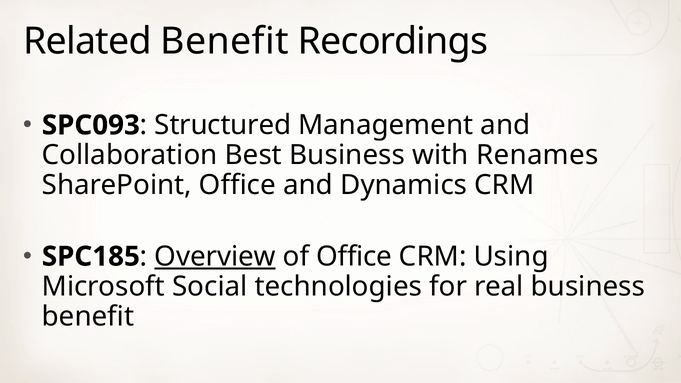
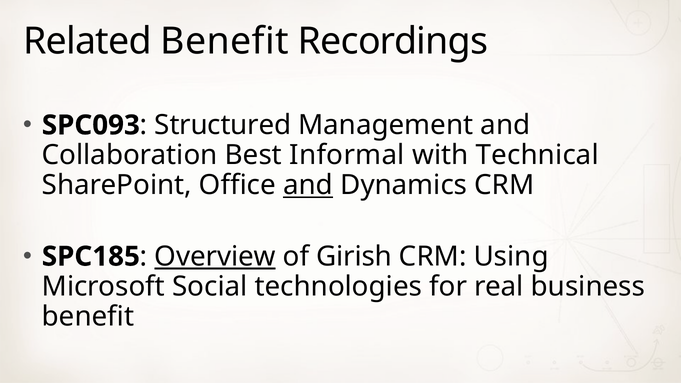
Best Business: Business -> Informal
Renames: Renames -> Technical
and at (308, 185) underline: none -> present
of Office: Office -> Girish
